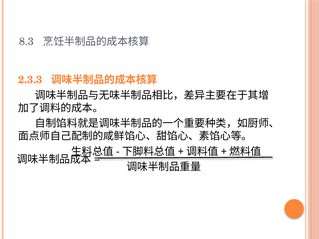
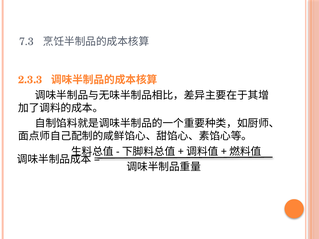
8.3: 8.3 -> 7.3
